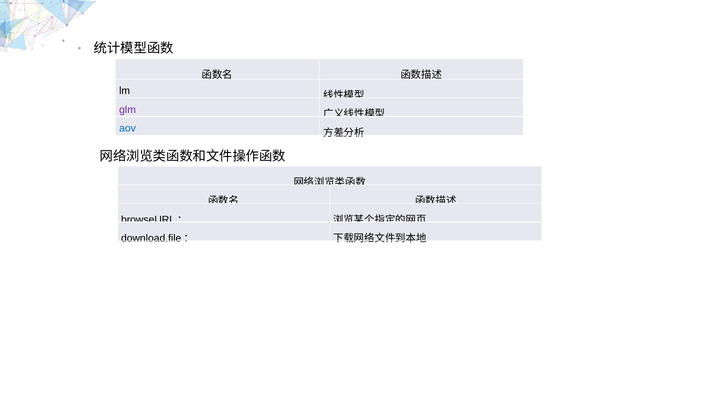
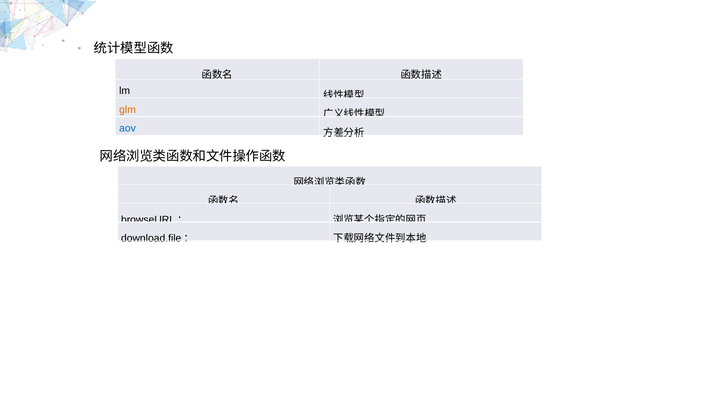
glm colour: purple -> orange
